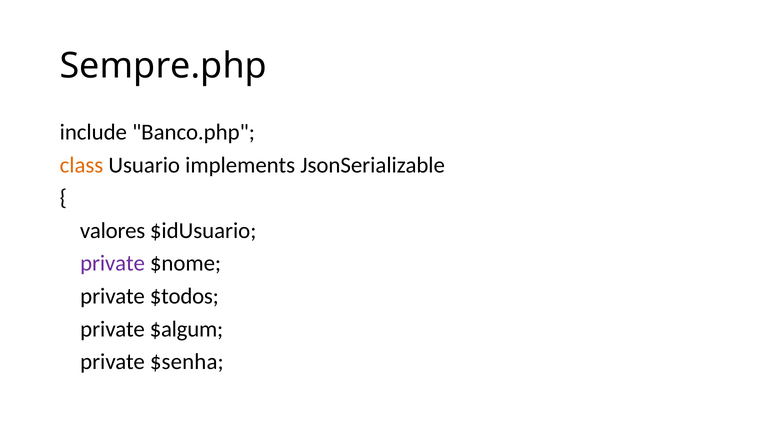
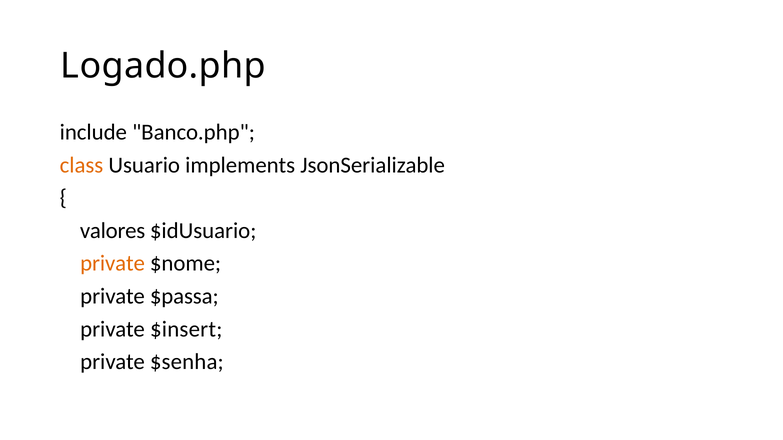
Sempre.php: Sempre.php -> Logado.php
private at (113, 264) colour: purple -> orange
$todos: $todos -> $passa
$algum: $algum -> $insert
